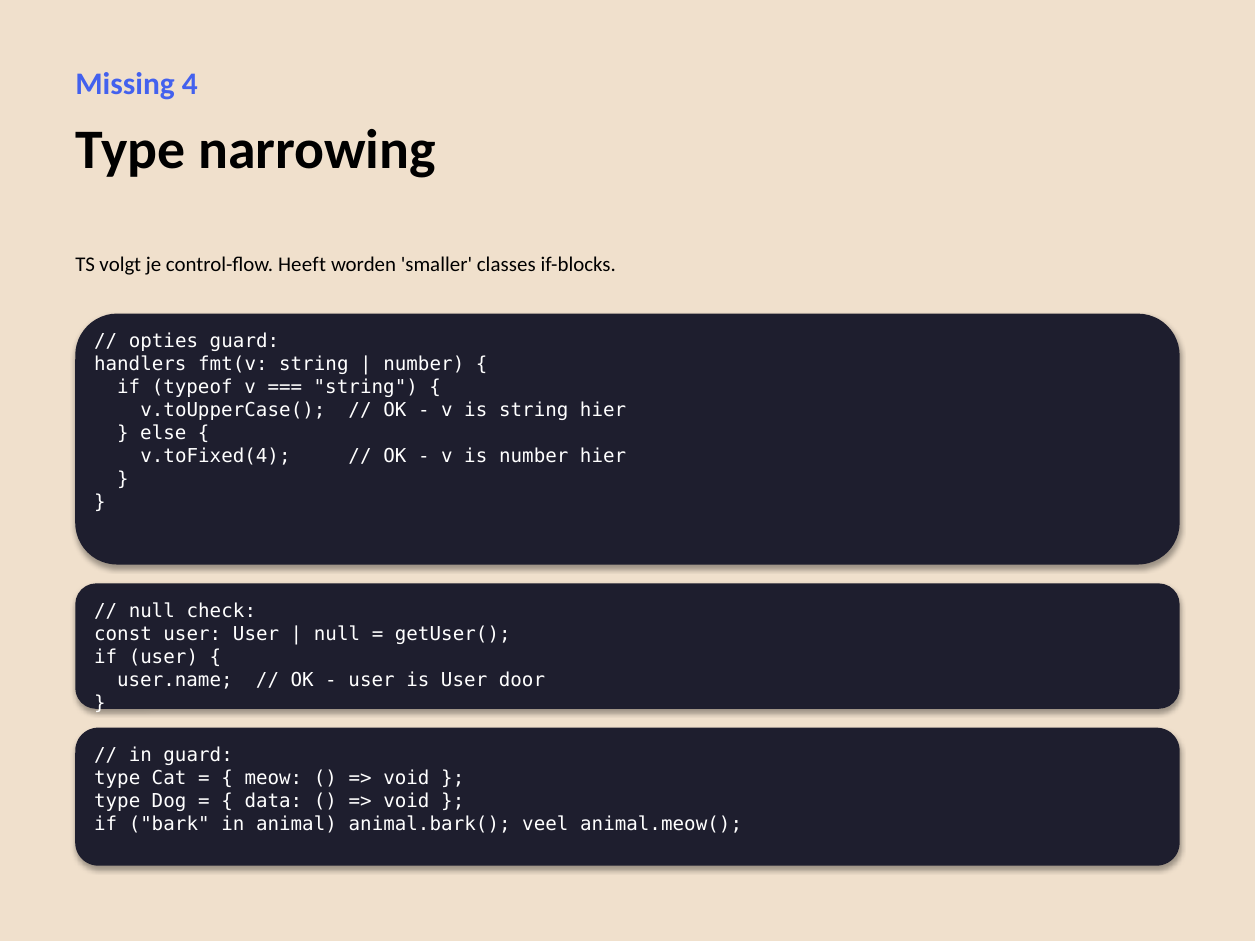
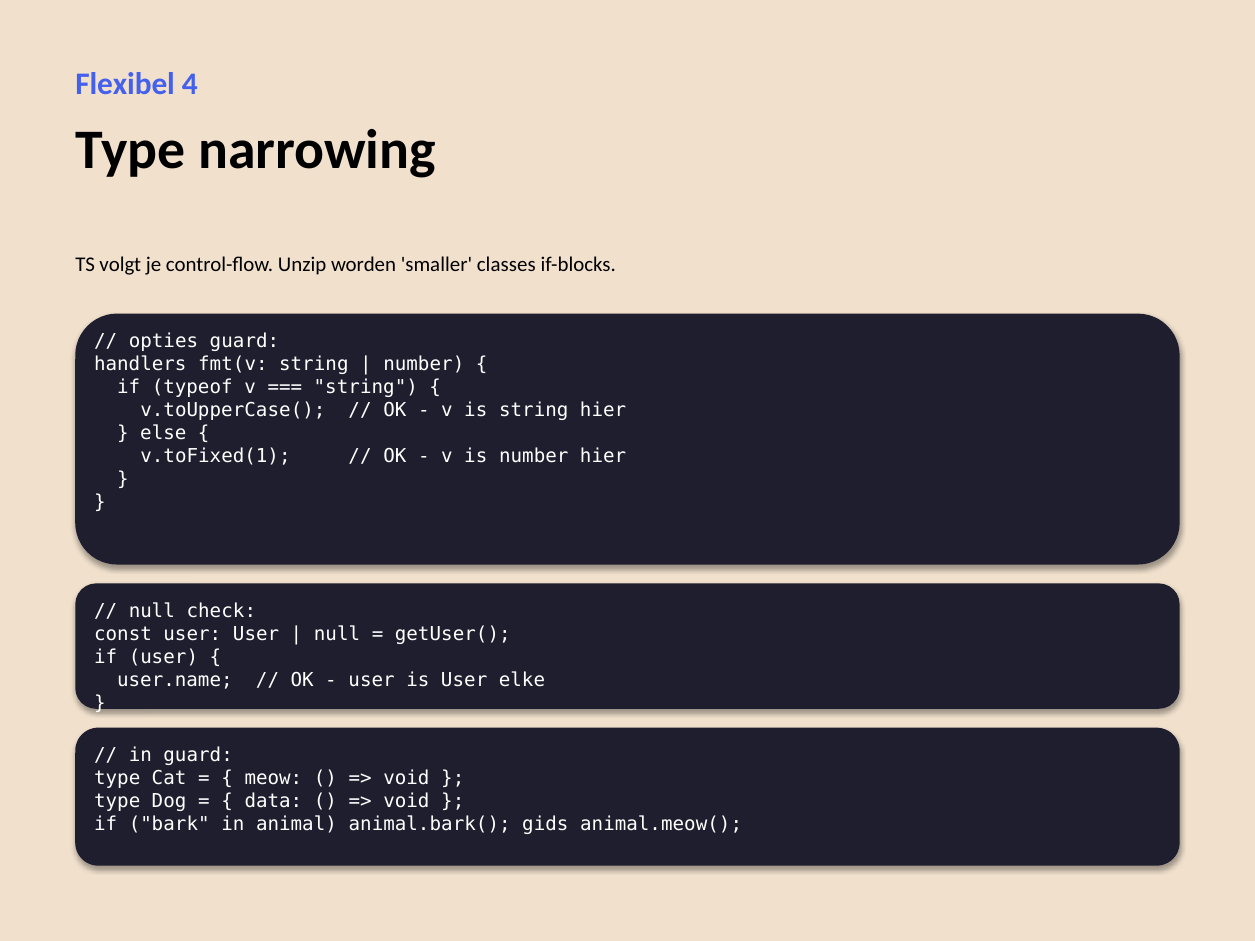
Missing: Missing -> Flexibel
Heeft: Heeft -> Unzip
v.toFixed(4: v.toFixed(4 -> v.toFixed(1
door: door -> elke
veel: veel -> gids
